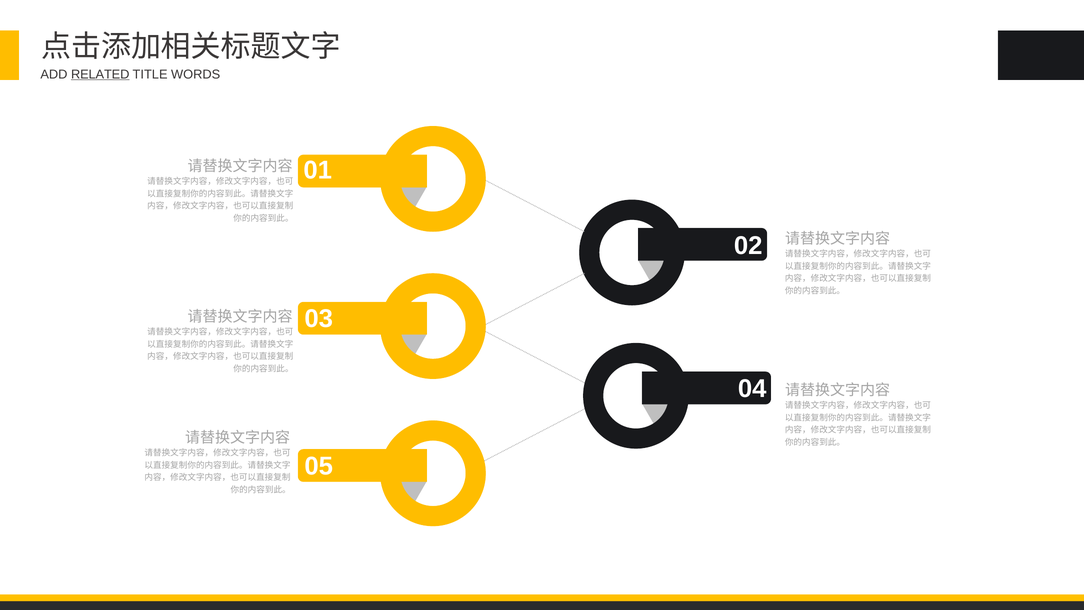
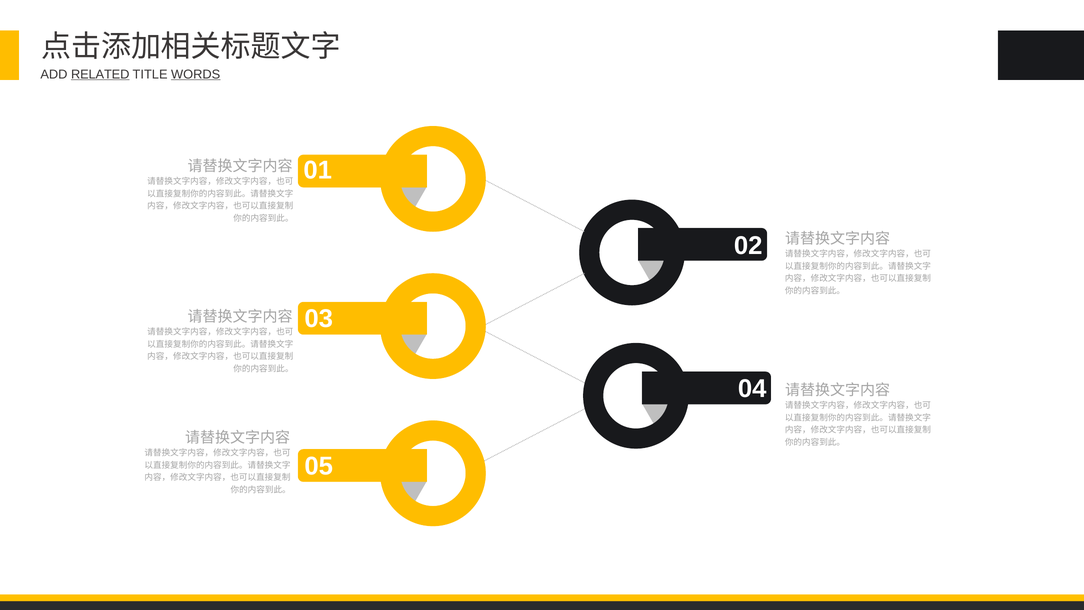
WORDS underline: none -> present
